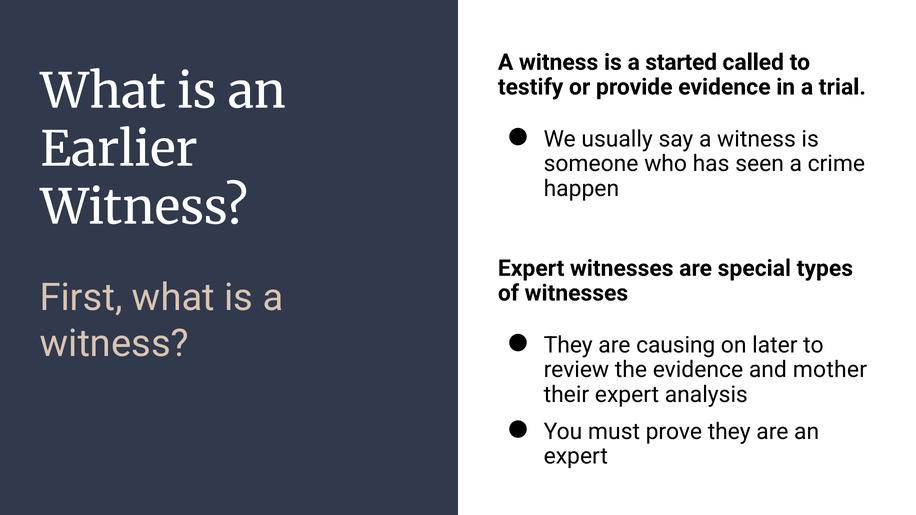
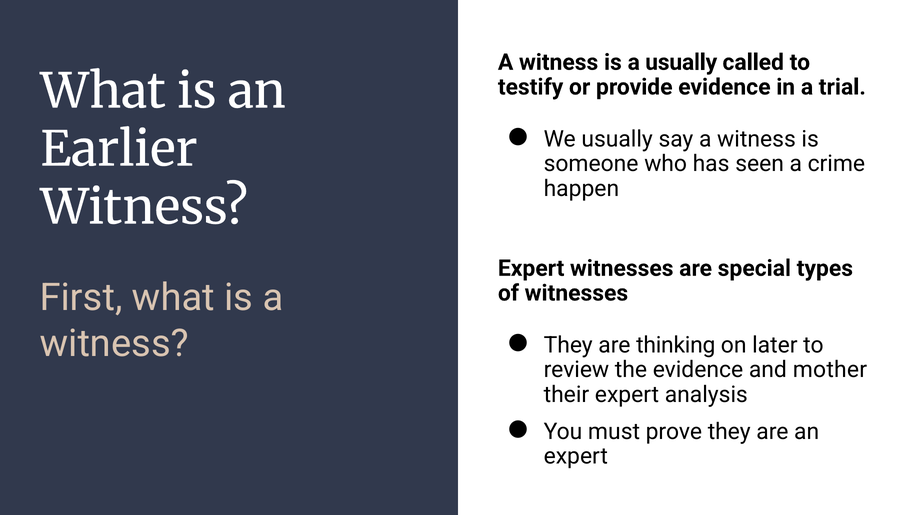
a started: started -> usually
causing: causing -> thinking
